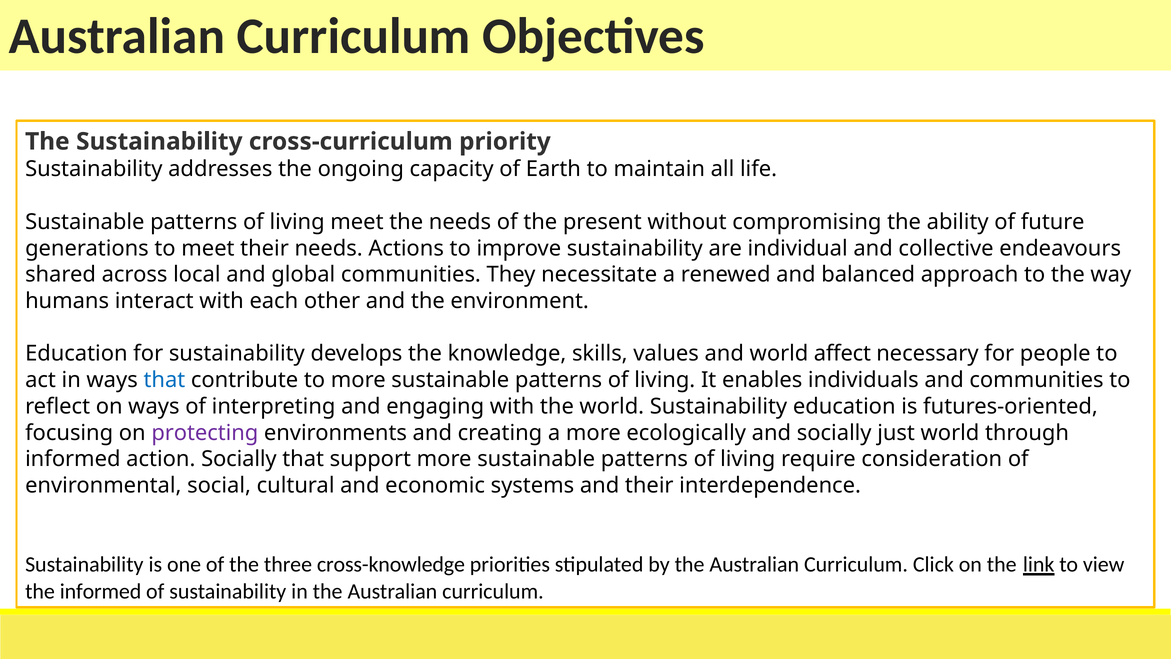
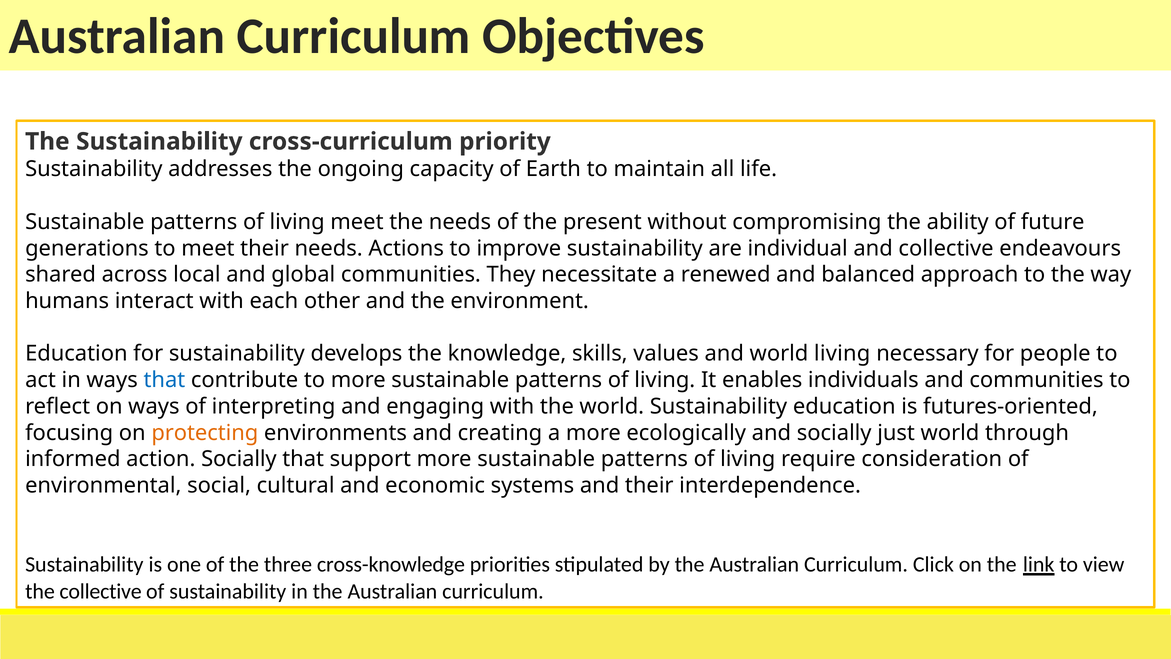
world affect: affect -> living
protecting colour: purple -> orange
the informed: informed -> collective
